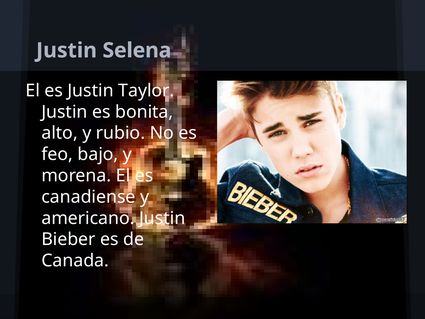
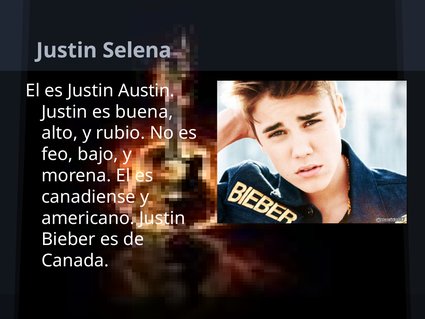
Taylor: Taylor -> Austin
bonita: bonita -> buena
